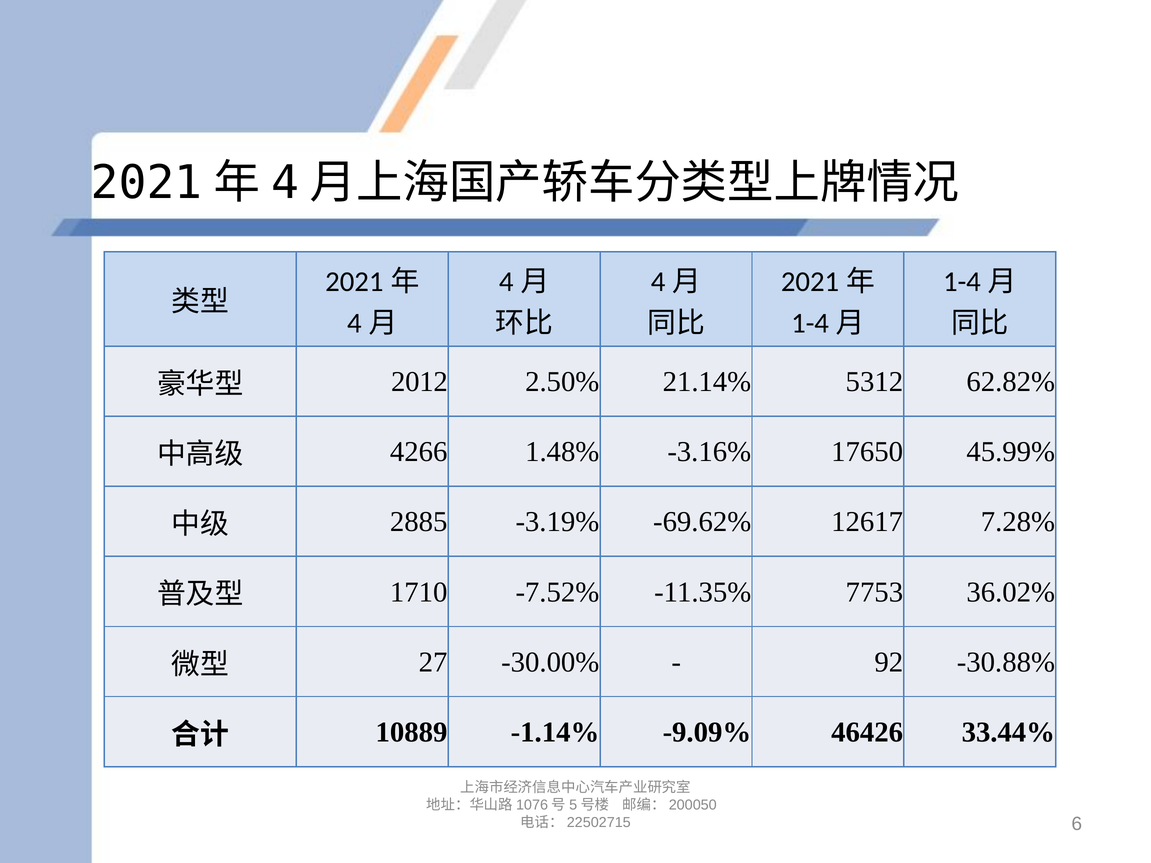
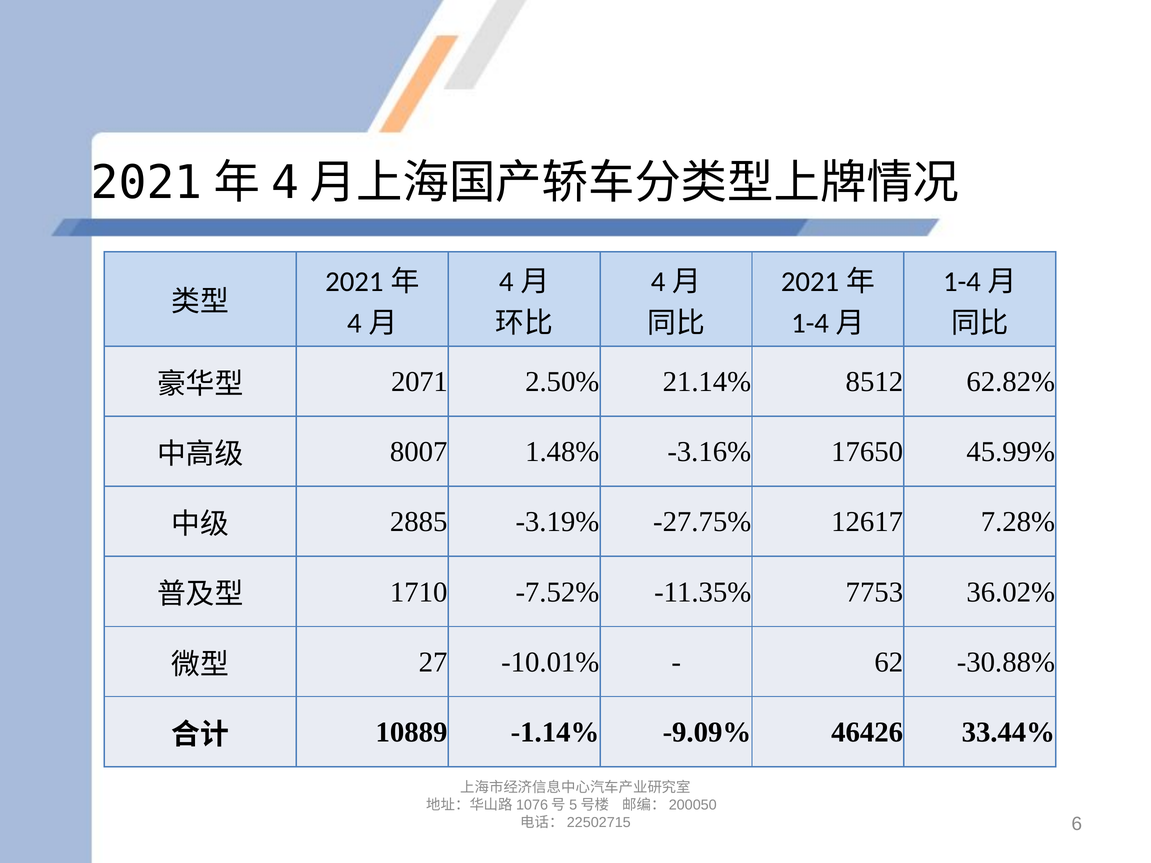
2012: 2012 -> 2071
5312: 5312 -> 8512
4266: 4266 -> 8007
-69.62%: -69.62% -> -27.75%
-30.00%: -30.00% -> -10.01%
92: 92 -> 62
